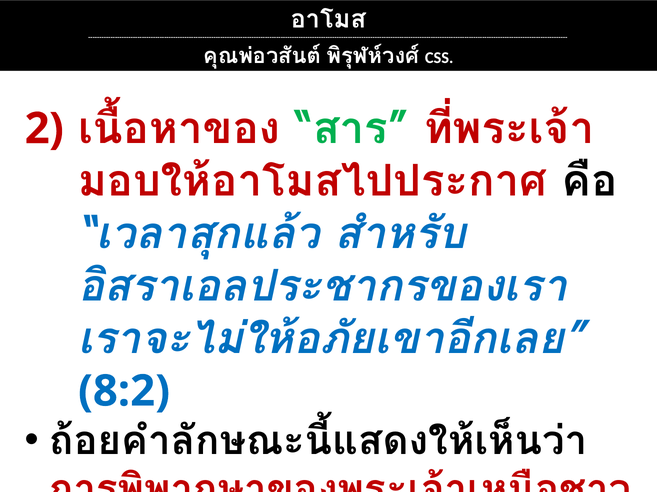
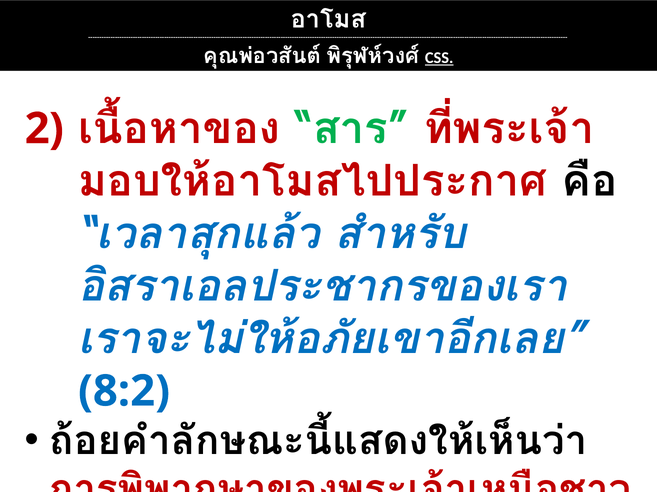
CSS underline: none -> present
